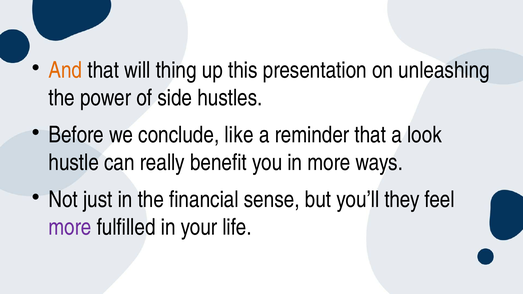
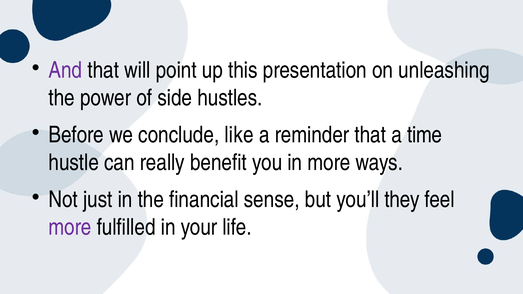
And colour: orange -> purple
thing: thing -> point
look: look -> time
